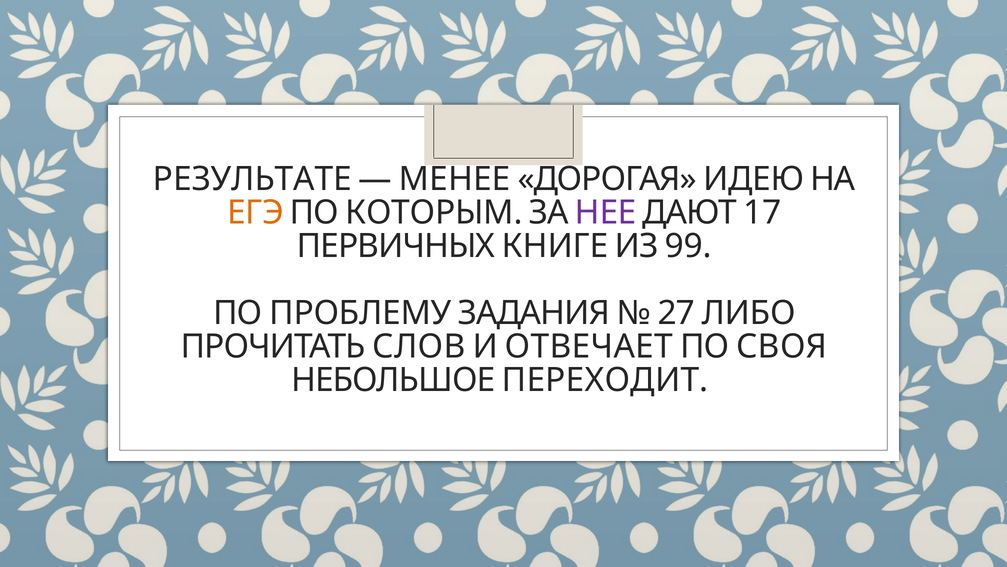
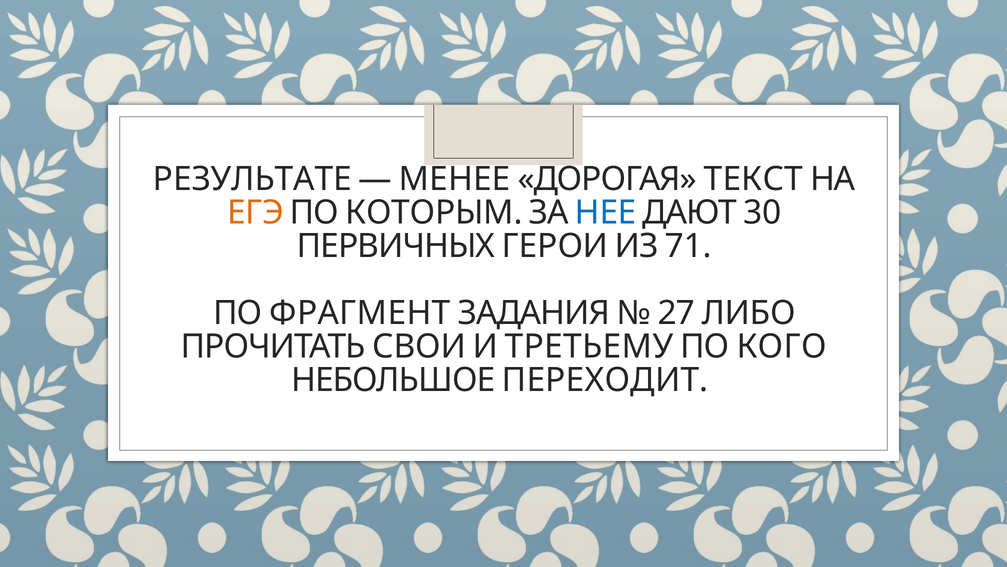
ИДЕЮ: ИДЕЮ -> ТЕКСТ
НЕЕ colour: purple -> blue
17: 17 -> 30
КНИГЕ: КНИГЕ -> ГЕРОИ
99: 99 -> 71
ПРОБЛЕМУ: ПРОБЛЕМУ -> ФРАГМЕНТ
СЛОВ: СЛОВ -> СВОИ
ОТВЕЧАЕТ: ОТВЕЧАЕТ -> ТРЕТЬЕМУ
СВОЯ: СВОЯ -> КОГО
